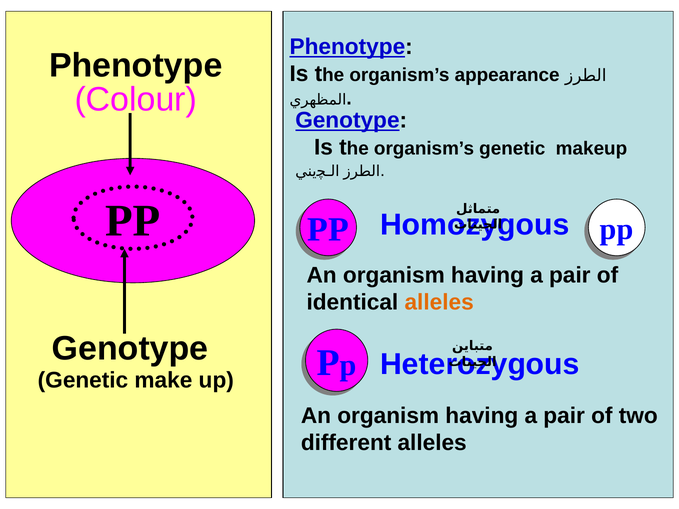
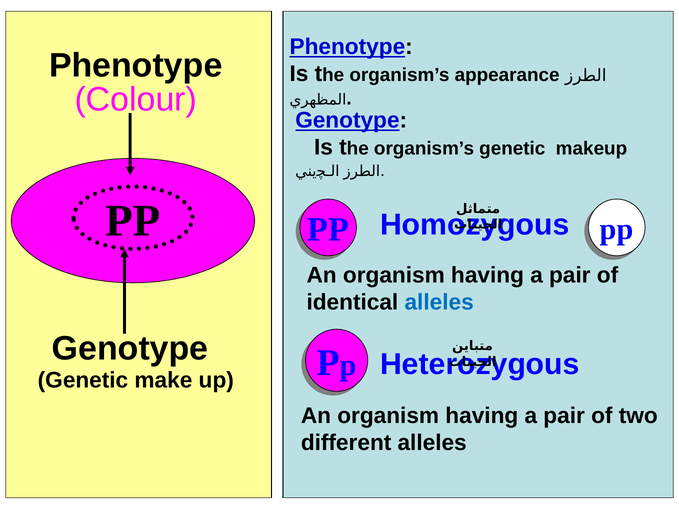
alleles at (439, 303) colour: orange -> blue
